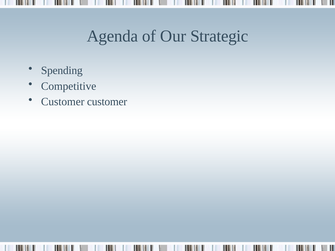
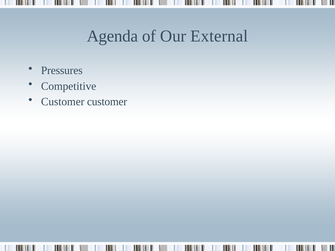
Strategic: Strategic -> External
Spending: Spending -> Pressures
